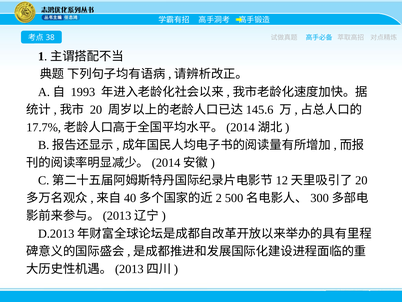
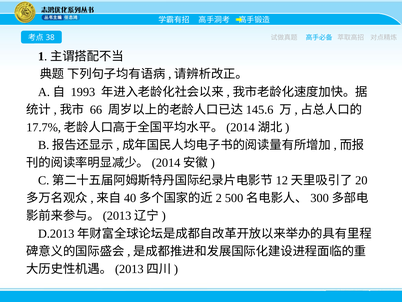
20: 20 -> 66
